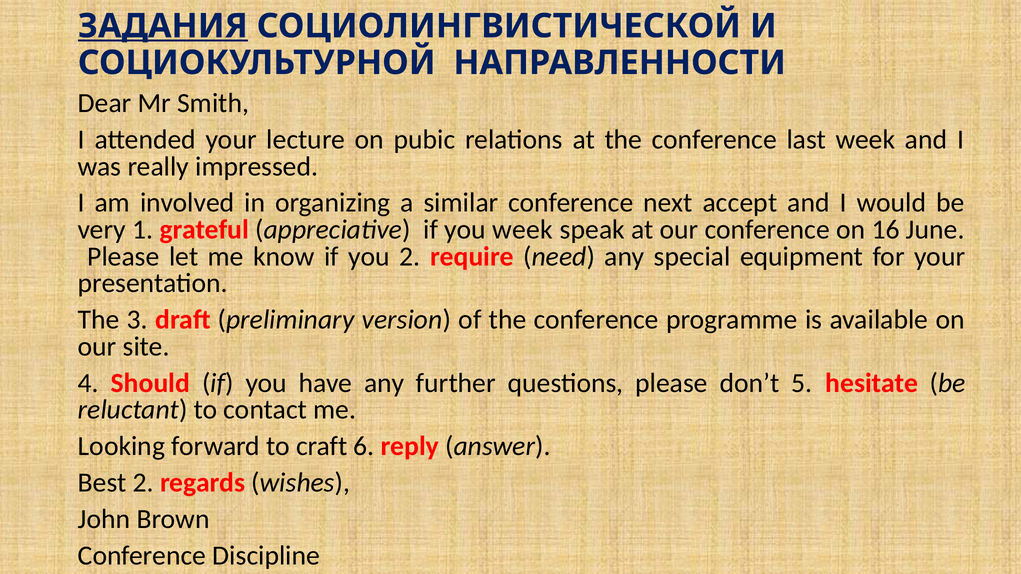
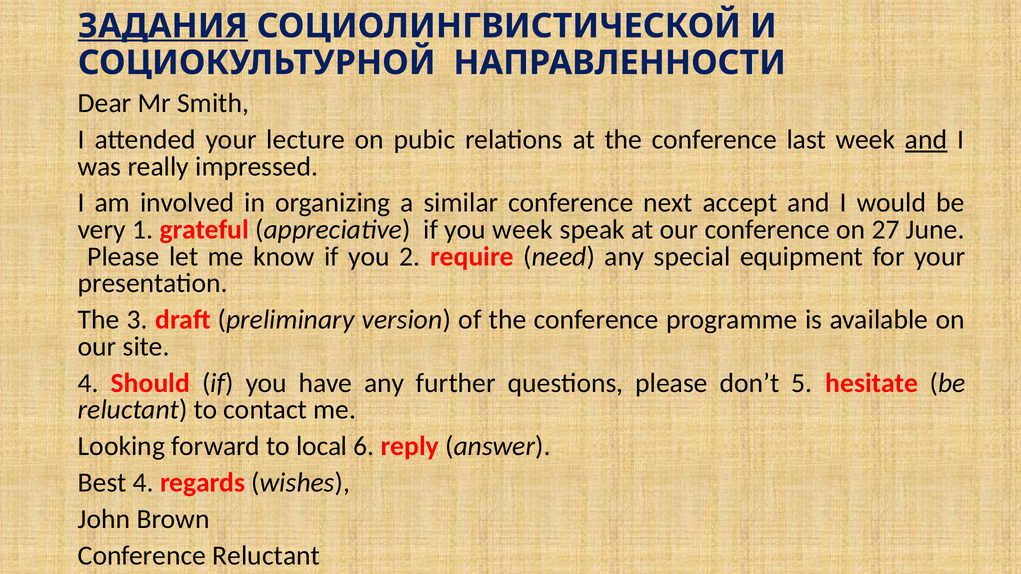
and at (926, 140) underline: none -> present
16: 16 -> 27
craft: craft -> local
Best 2: 2 -> 4
Conference Discipline: Discipline -> Reluctant
